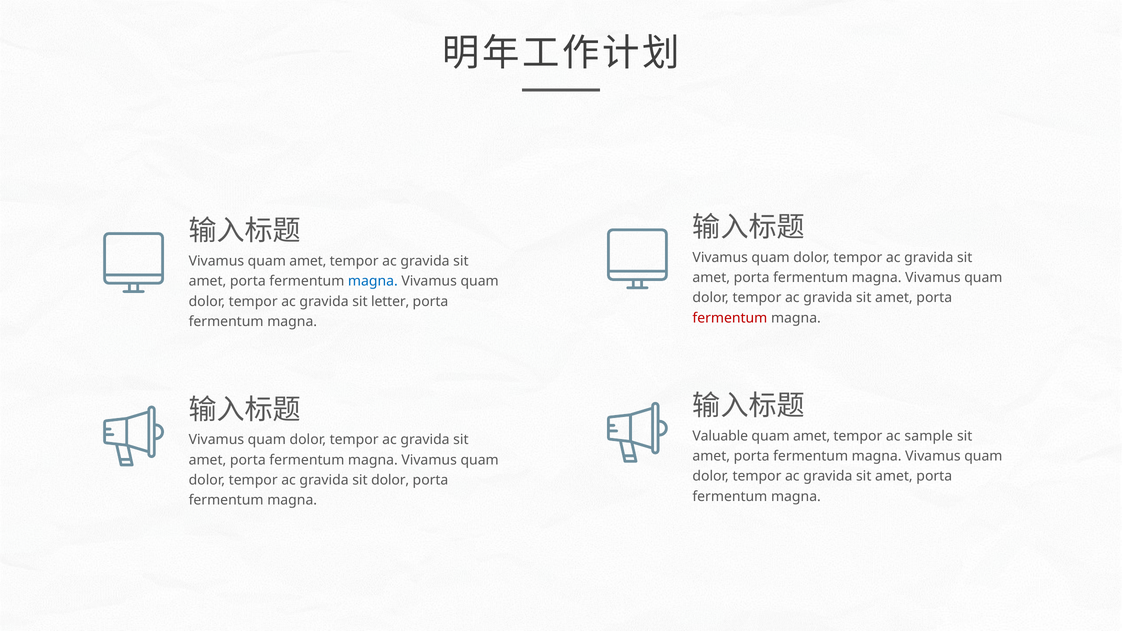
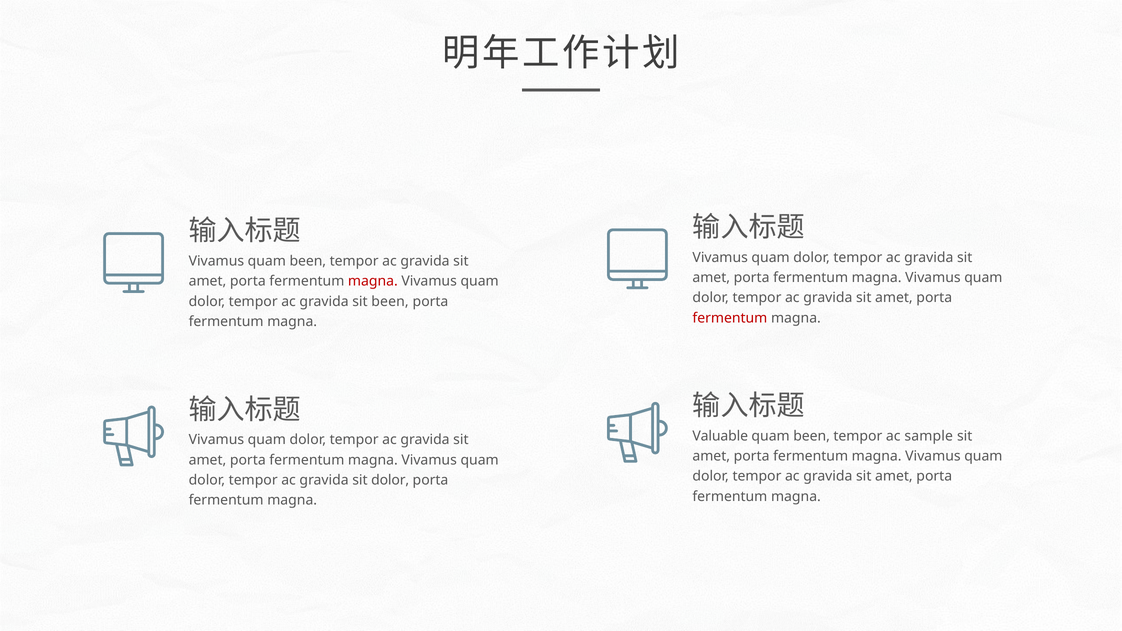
Vivamus quam amet: amet -> been
magna at (373, 281) colour: blue -> red
sit letter: letter -> been
amet at (812, 436): amet -> been
